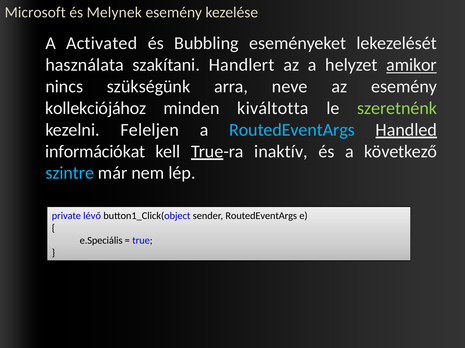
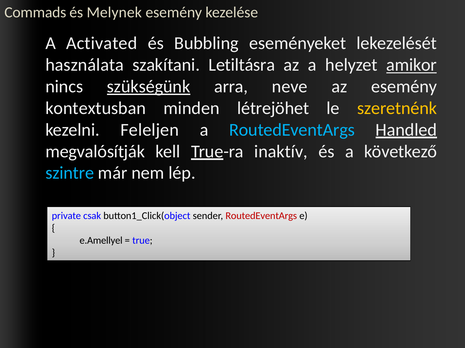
Microsoft: Microsoft -> Commads
Handlert: Handlert -> Letiltásra
szükségünk underline: none -> present
kollekciójához: kollekciójához -> kontextusban
kiváltotta: kiváltotta -> létrejöhet
szeretnénk colour: light green -> yellow
információkat: információkat -> megvalósítják
lévő: lévő -> csak
RoutedEventArgs at (261, 216) colour: black -> red
e.Speciális: e.Speciális -> e.Amellyel
